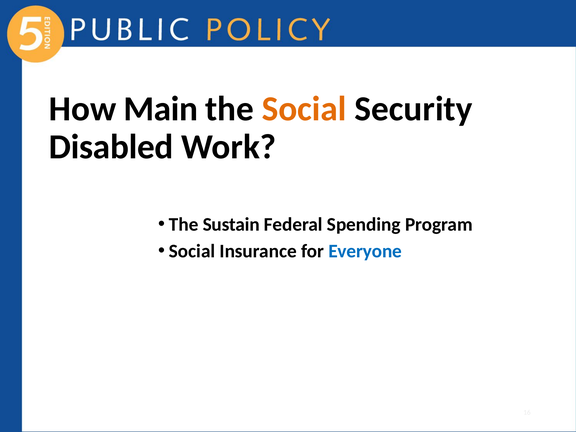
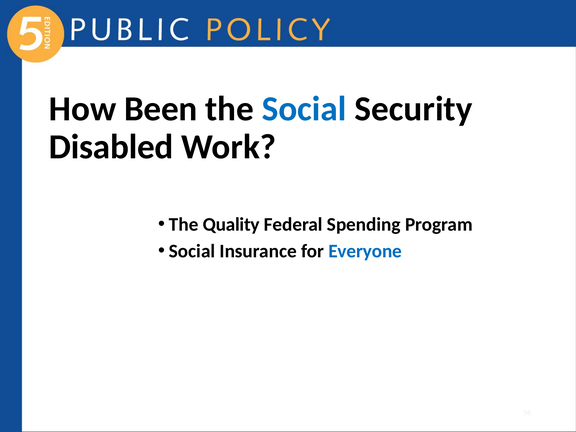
Main: Main -> Been
Social at (304, 109) colour: orange -> blue
Sustain: Sustain -> Quality
